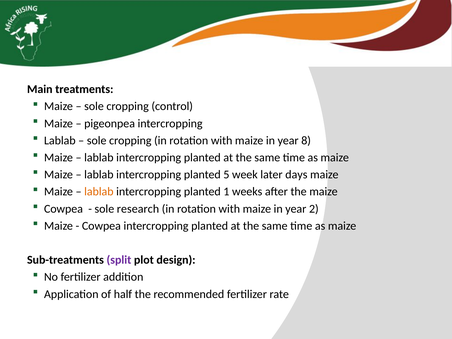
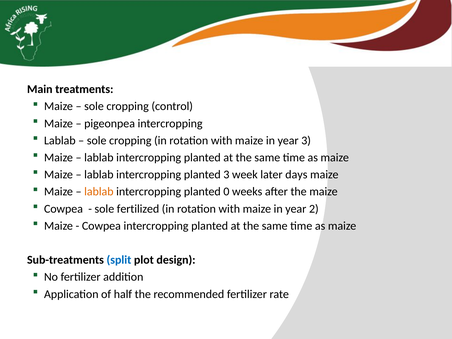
year 8: 8 -> 3
planted 5: 5 -> 3
1: 1 -> 0
research: research -> fertilized
split colour: purple -> blue
